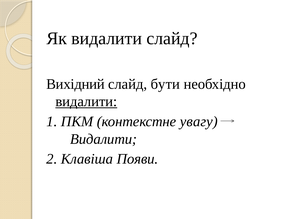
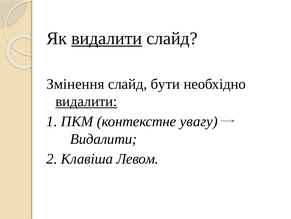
видалити at (107, 38) underline: none -> present
Вихідний: Вихідний -> Змінення
Появи: Появи -> Левом
